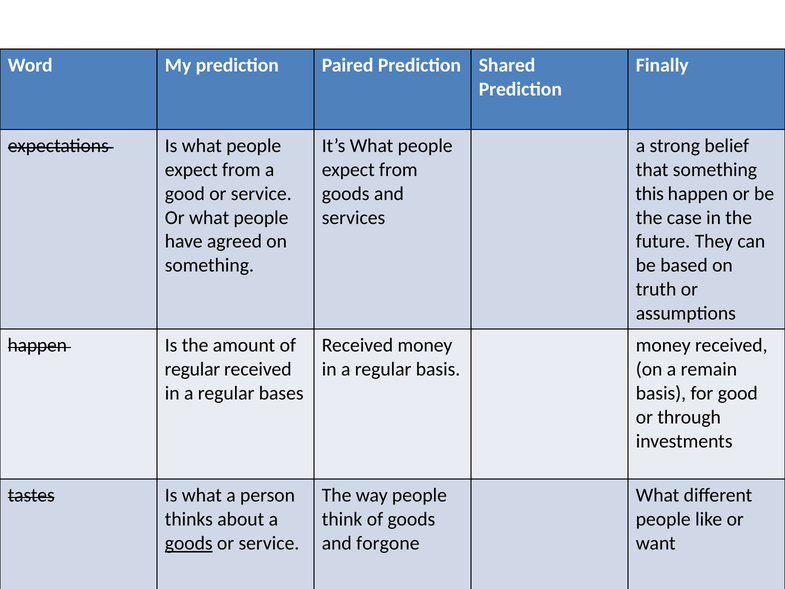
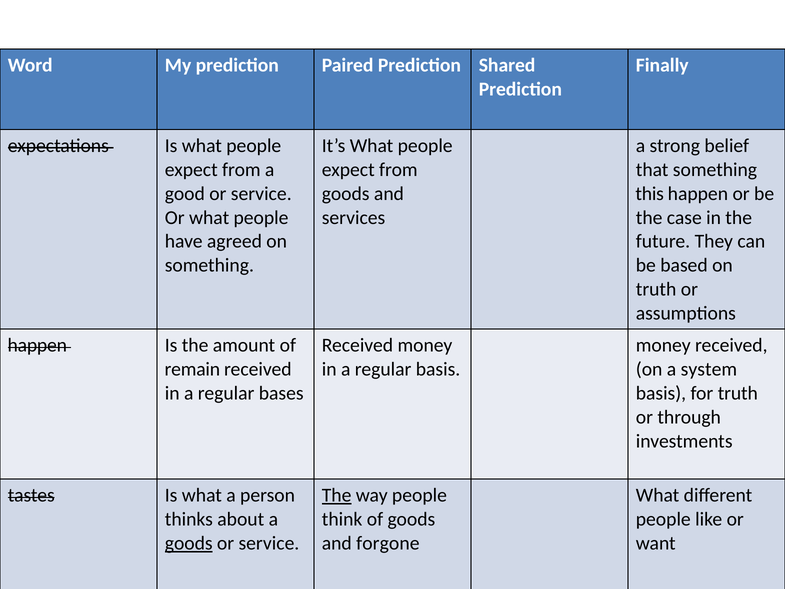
regular at (192, 369): regular -> remain
remain: remain -> system
for good: good -> truth
The at (337, 495) underline: none -> present
